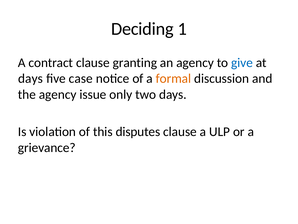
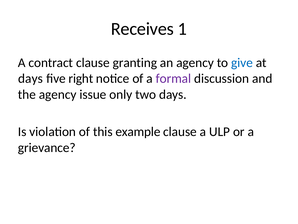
Deciding: Deciding -> Receives
case: case -> right
formal colour: orange -> purple
disputes: disputes -> example
